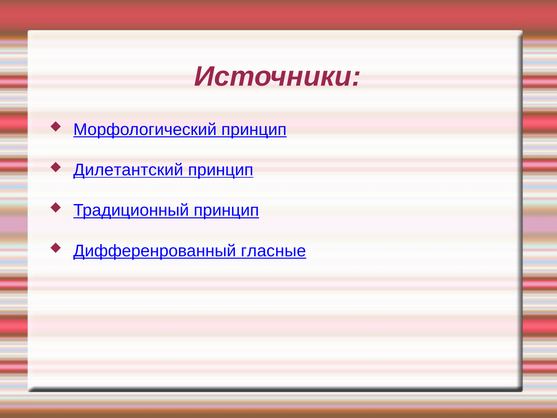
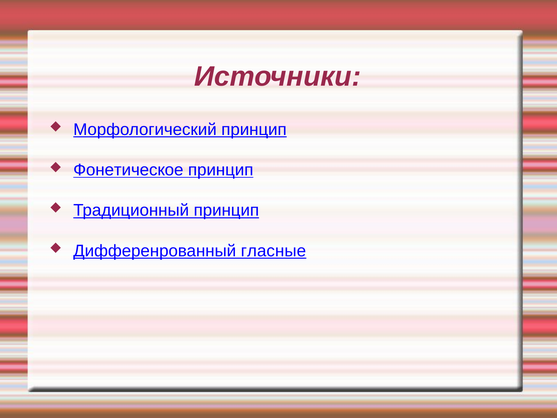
Дилетантский: Дилетантский -> Фонетическое
